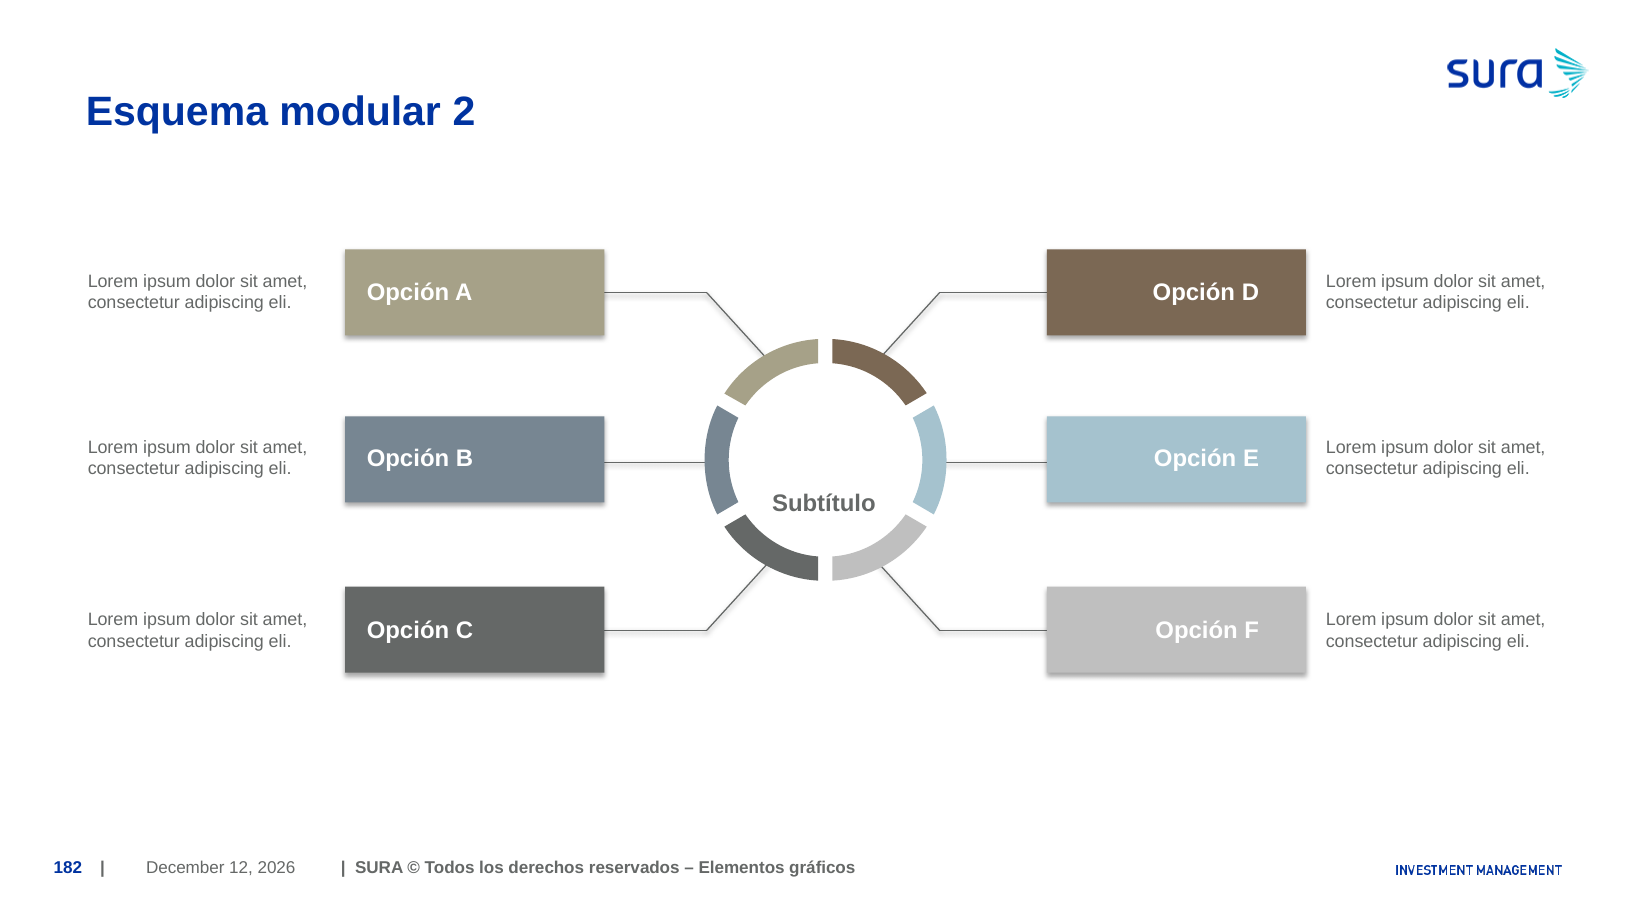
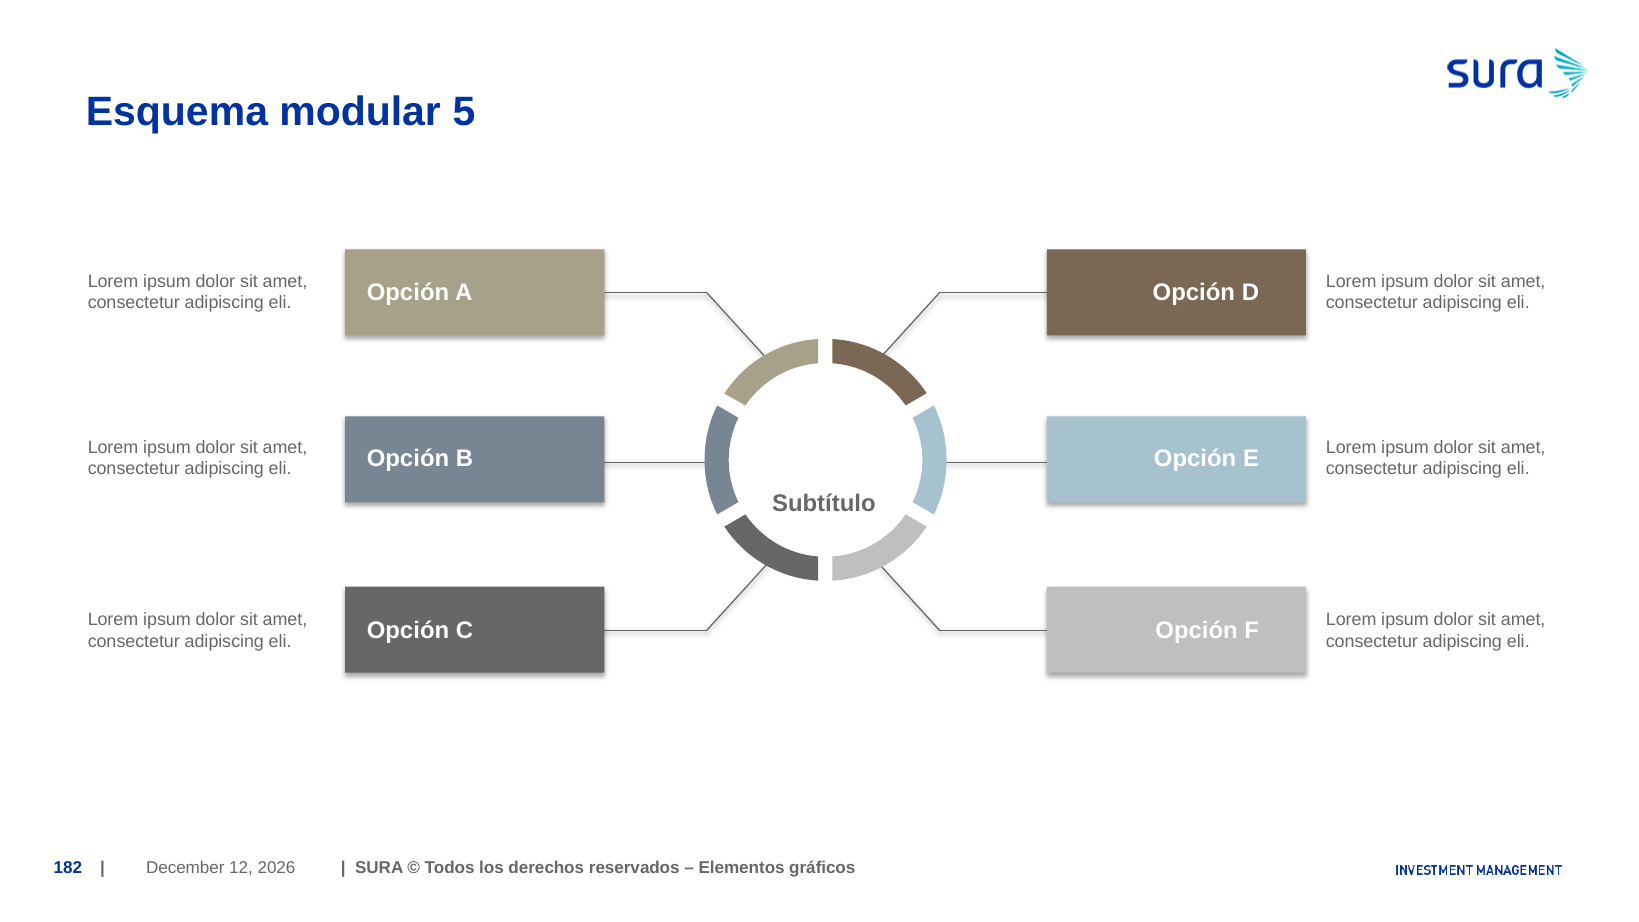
2: 2 -> 5
